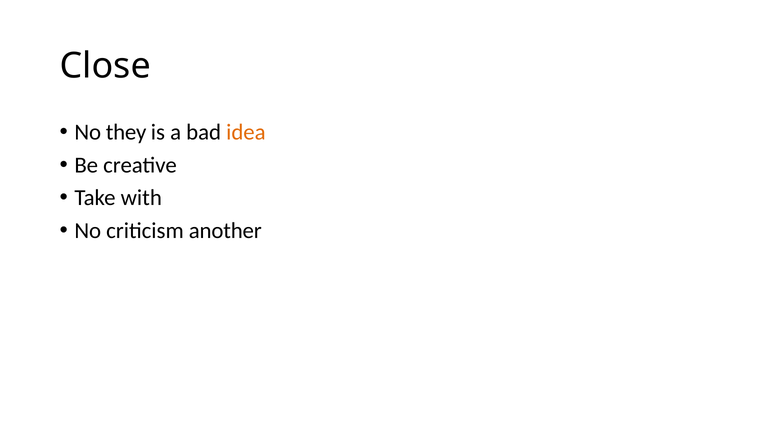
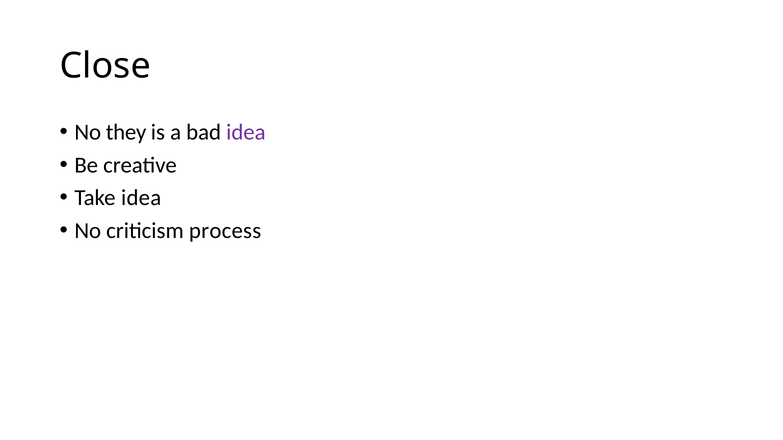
idea at (246, 132) colour: orange -> purple
Take with: with -> idea
another: another -> process
